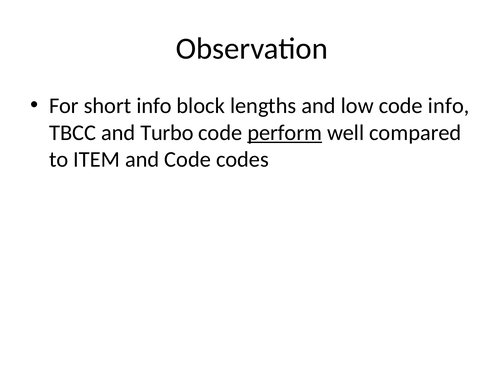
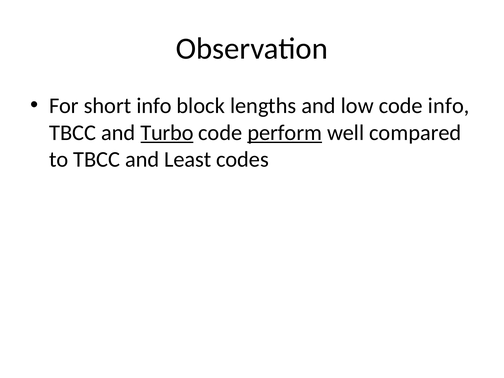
Turbo underline: none -> present
to ITEM: ITEM -> TBCC
and Code: Code -> Least
